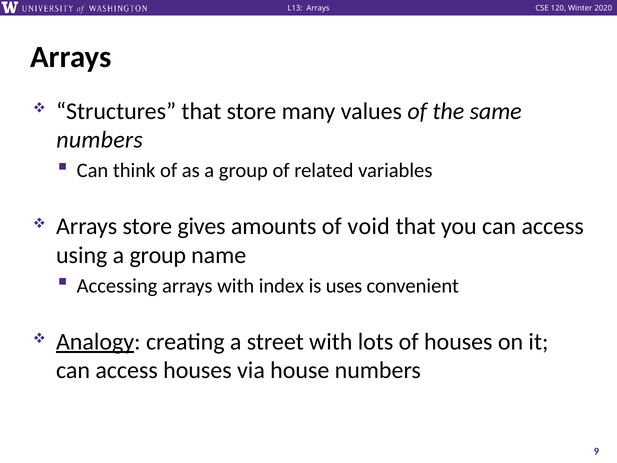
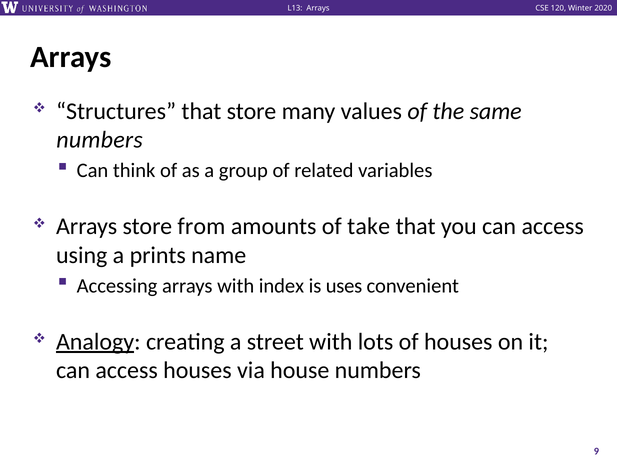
gives: gives -> from
void: void -> take
using a group: group -> prints
